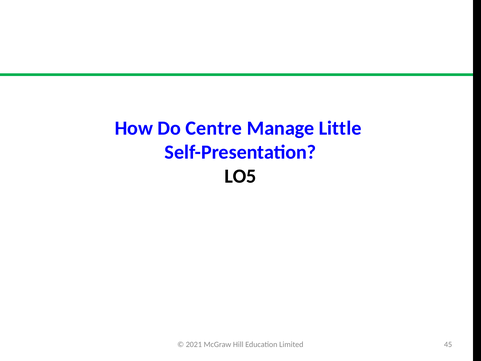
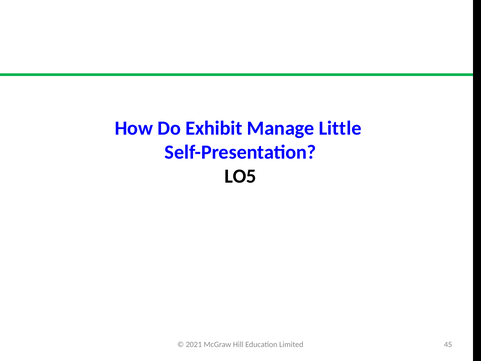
Centre: Centre -> Exhibit
